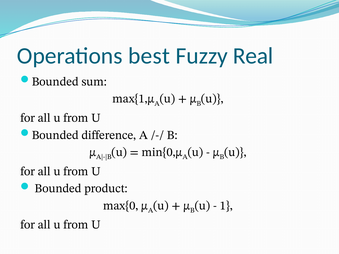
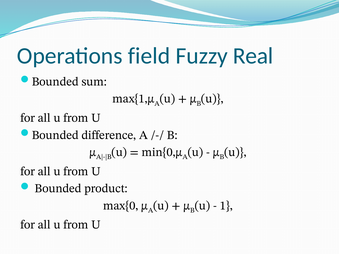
best: best -> field
